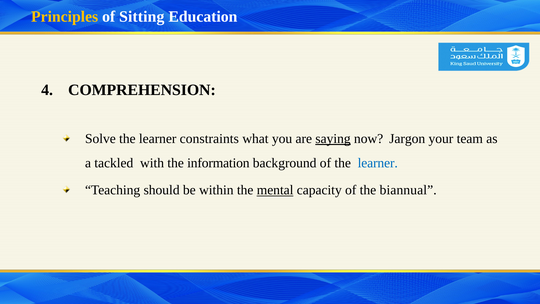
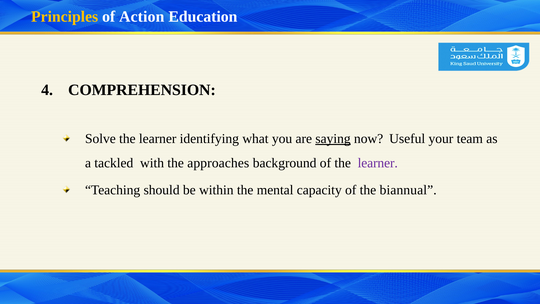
Sitting: Sitting -> Action
constraints: constraints -> identifying
Jargon: Jargon -> Useful
information: information -> approaches
learner at (378, 163) colour: blue -> purple
mental underline: present -> none
